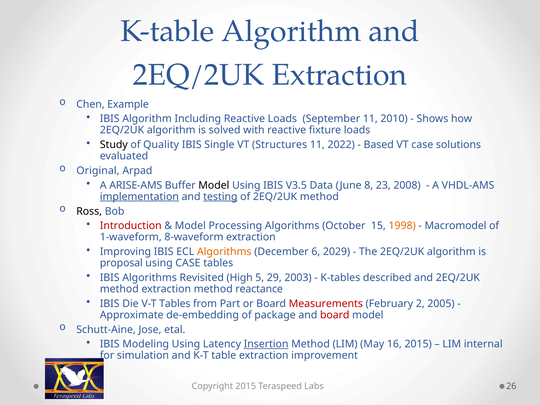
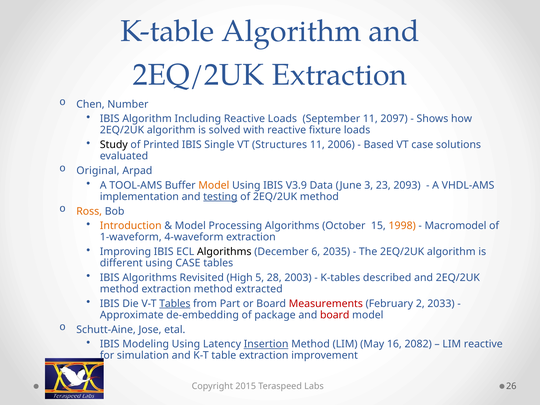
Example: Example -> Number
2010: 2010 -> 2097
Quality: Quality -> Printed
2022: 2022 -> 2006
ARISE-AMS: ARISE-AMS -> TOOL-AMS
Model at (214, 185) colour: black -> orange
V3.5: V3.5 -> V3.9
8: 8 -> 3
2008: 2008 -> 2093
implementation underline: present -> none
Ross colour: black -> orange
Introduction colour: red -> orange
8-waveform: 8-waveform -> 4-waveform
Algorithms at (224, 252) colour: orange -> black
2029: 2029 -> 2035
proposal: proposal -> different
29: 29 -> 28
reactance: reactance -> extracted
Tables at (175, 304) underline: none -> present
2005: 2005 -> 2033
16 2015: 2015 -> 2082
LIM internal: internal -> reactive
